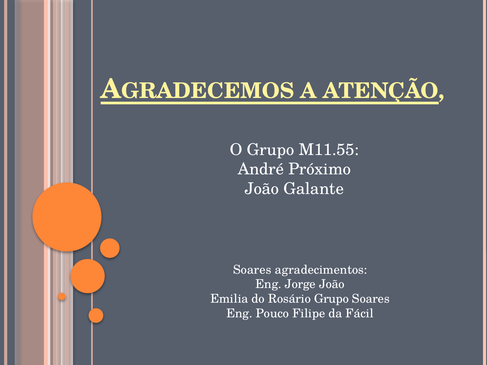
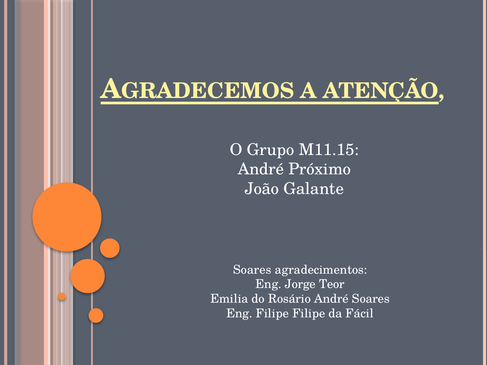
M11.55: M11.55 -> M11.15
Jorge João: João -> Teor
Rosário Grupo: Grupo -> André
Eng Pouco: Pouco -> Filipe
